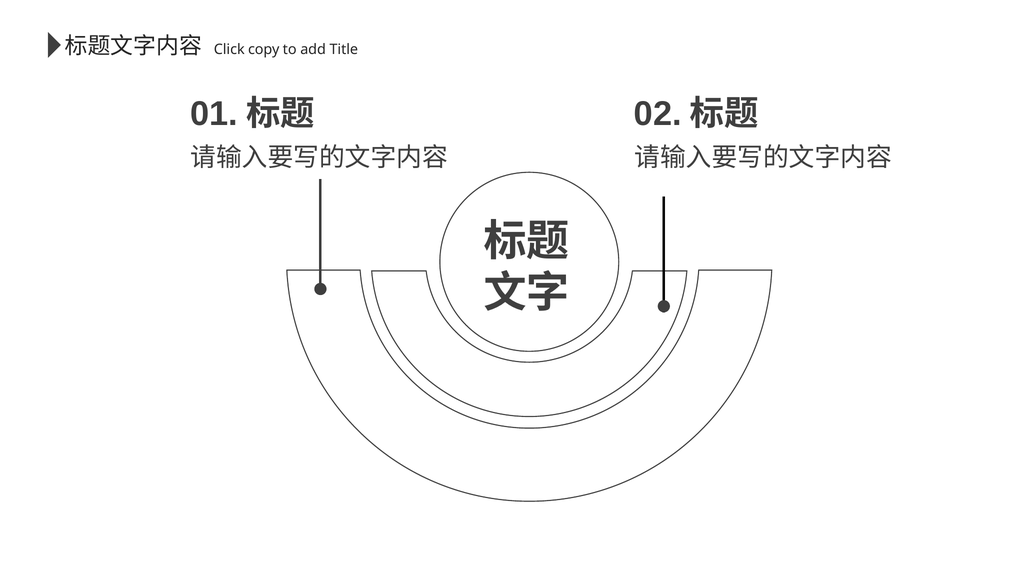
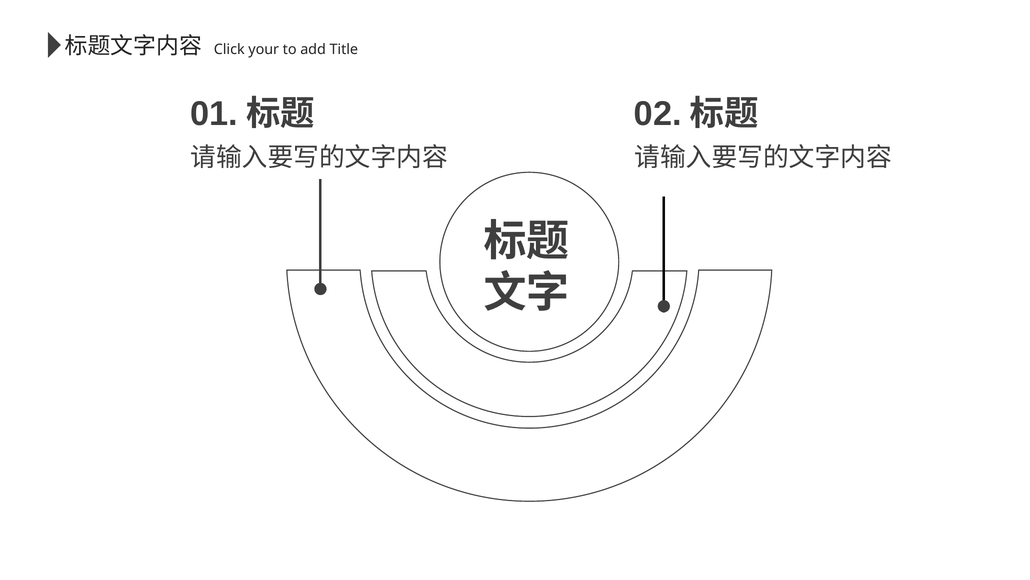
copy: copy -> your
